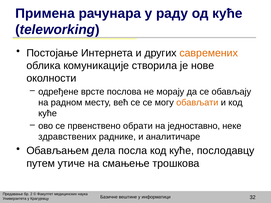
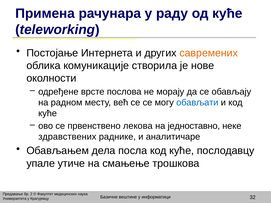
обављати colour: orange -> blue
обрати: обрати -> лекова
путем: путем -> упале
